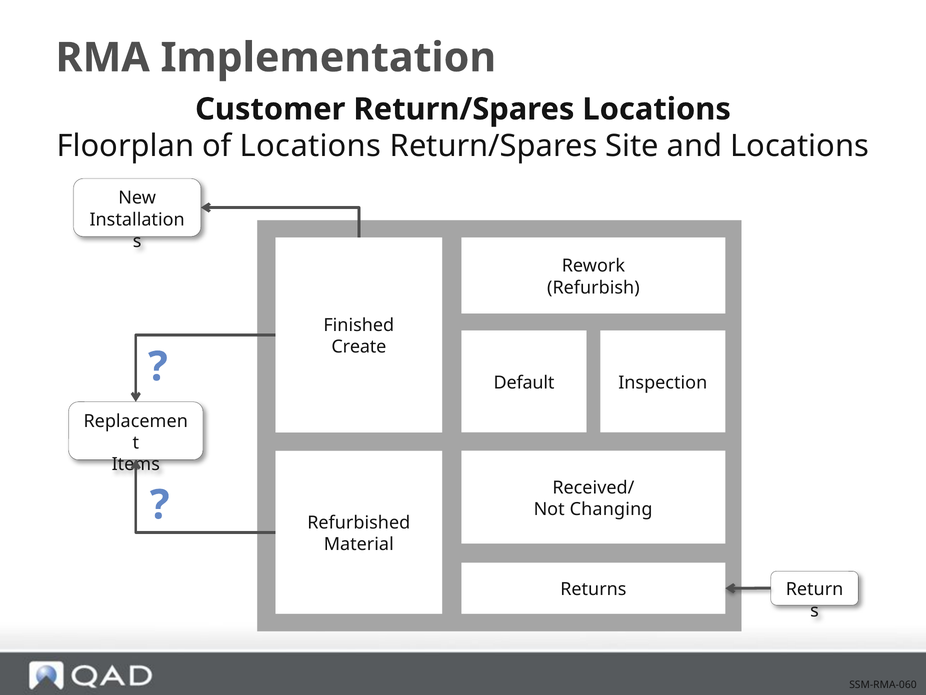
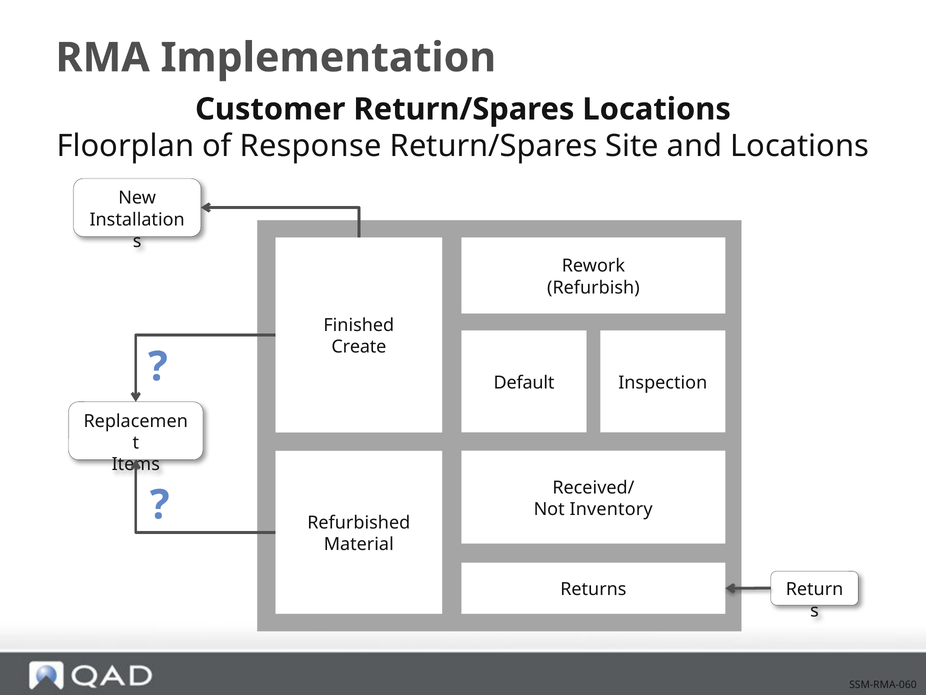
of Locations: Locations -> Response
Changing: Changing -> Inventory
